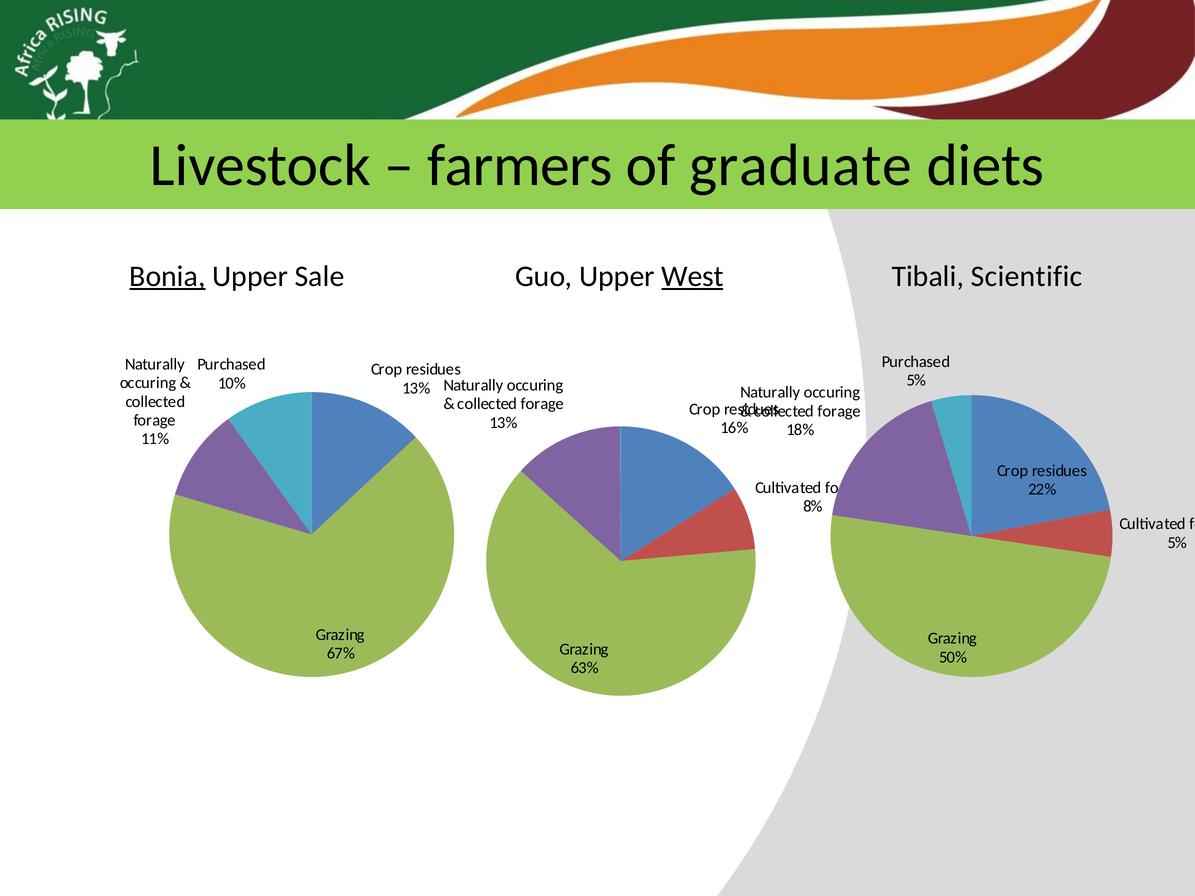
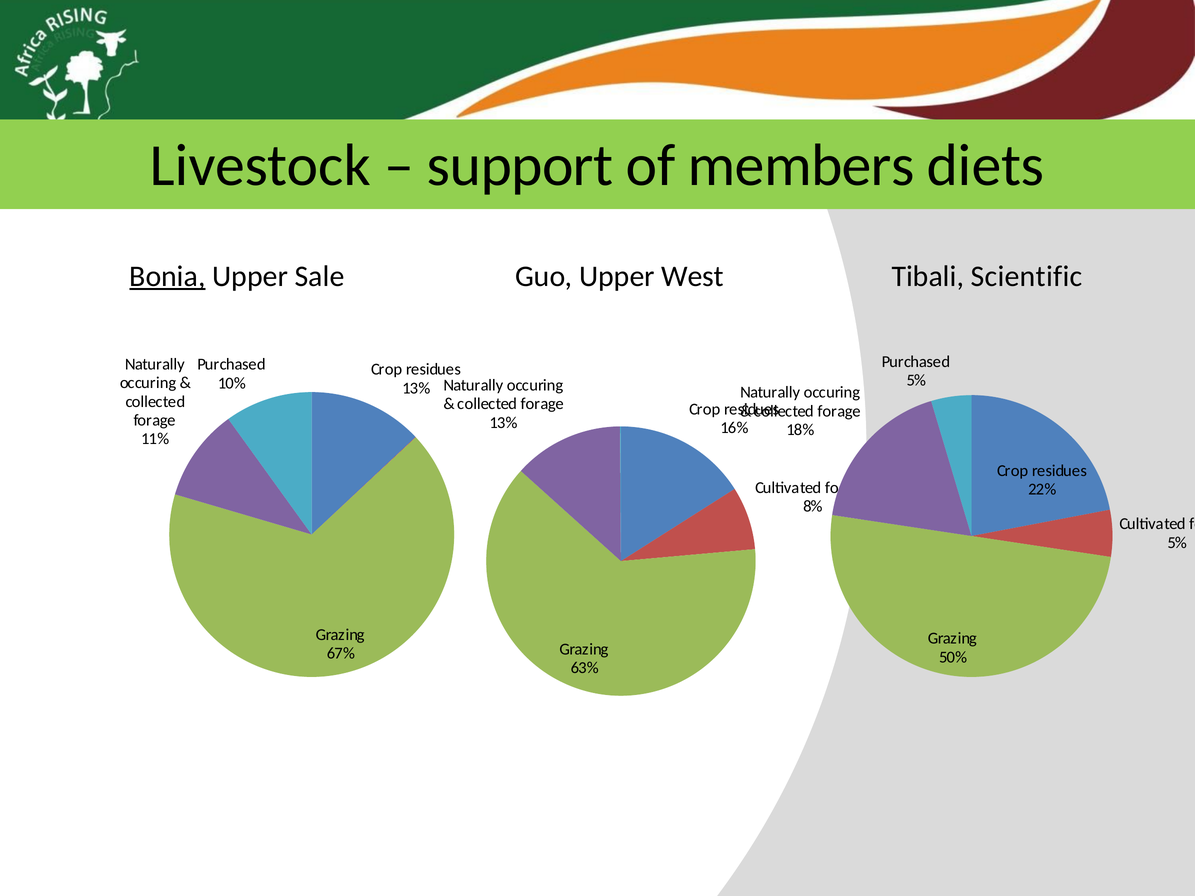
farmers: farmers -> support
graduate: graduate -> members
West underline: present -> none
